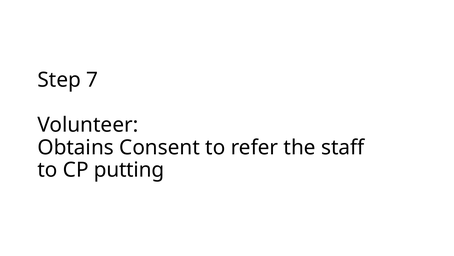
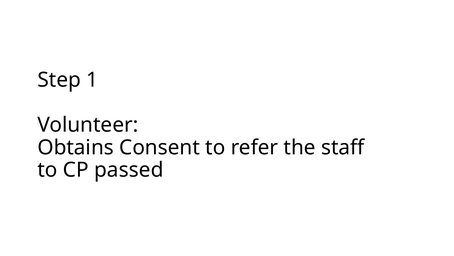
7: 7 -> 1
putting: putting -> passed
